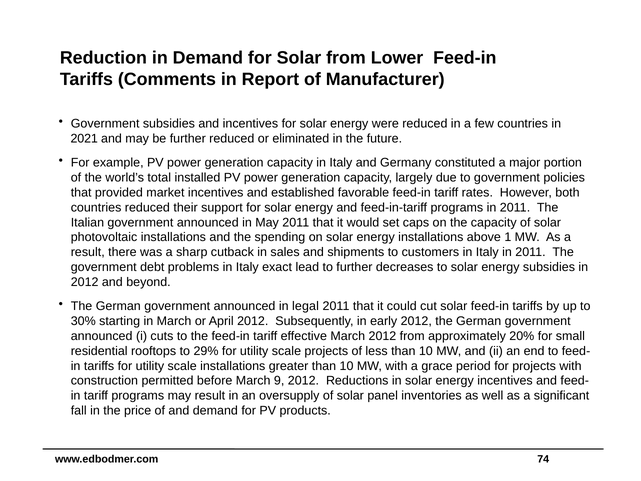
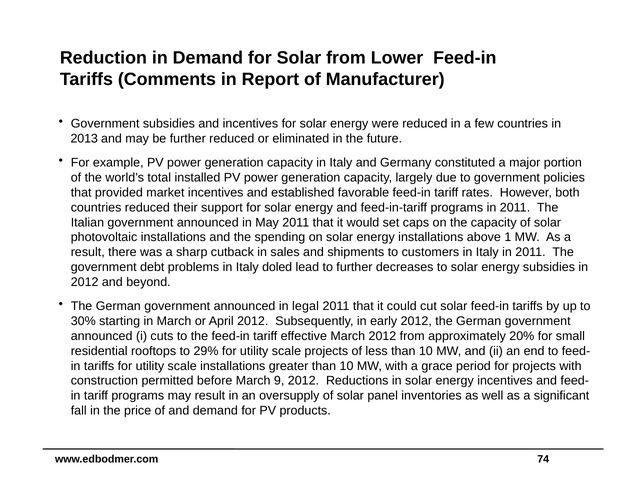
2021: 2021 -> 2013
exact: exact -> doled
